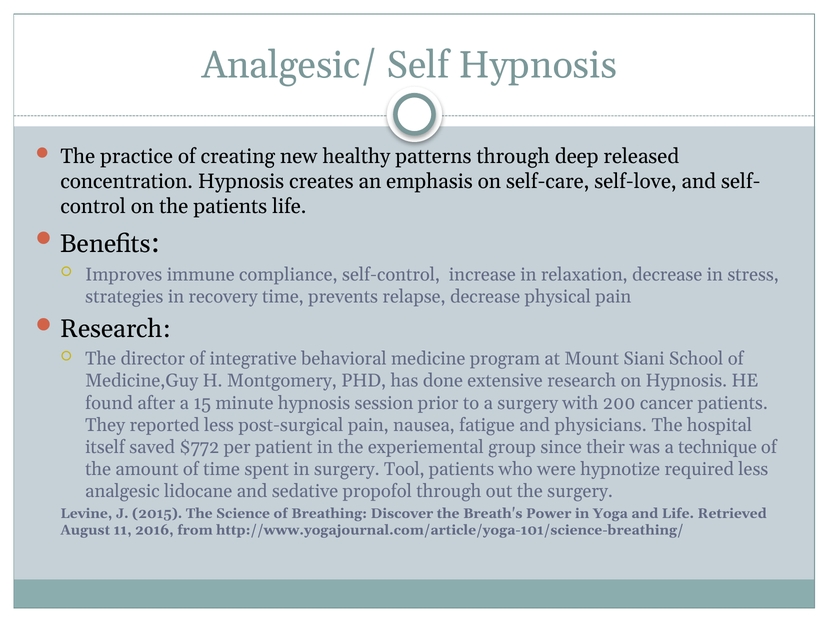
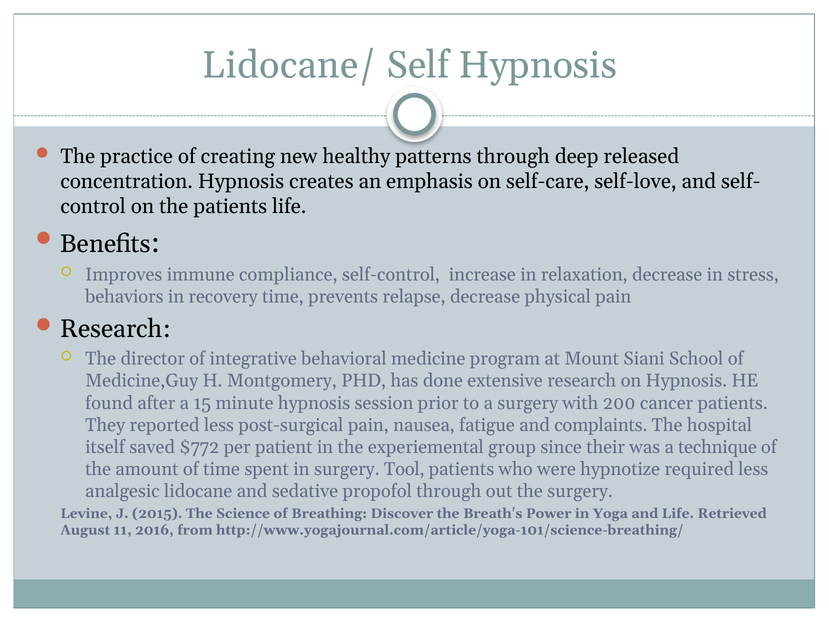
Analgesic/: Analgesic/ -> Lidocane/
strategies: strategies -> behaviors
physicians: physicians -> complaints
